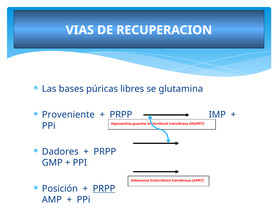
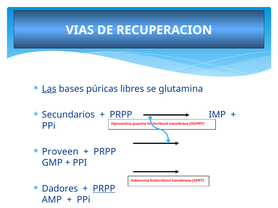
Las underline: none -> present
Proveniente: Proveniente -> Secundarios
Dadores: Dadores -> Proveen
Posición: Posición -> Dadores
